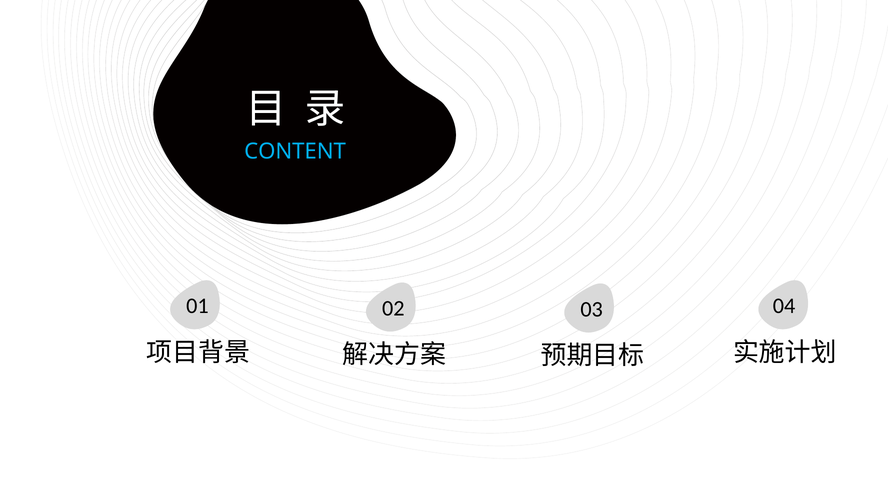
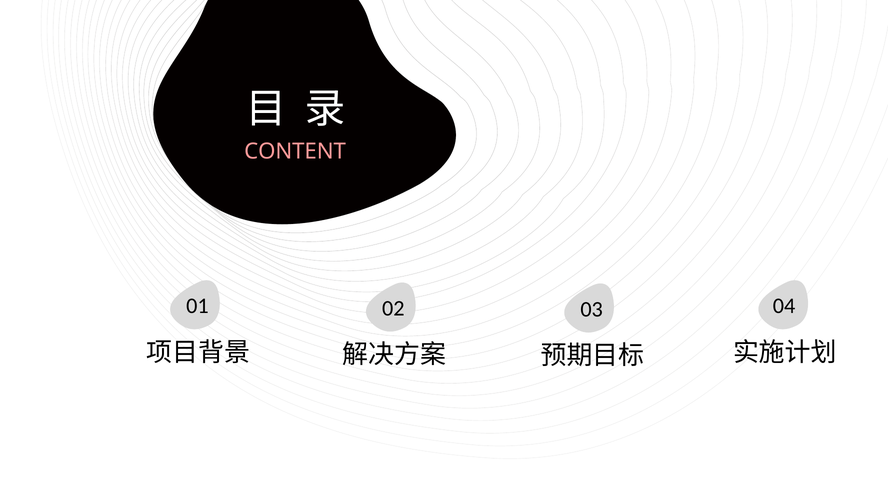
CONTENT colour: light blue -> pink
